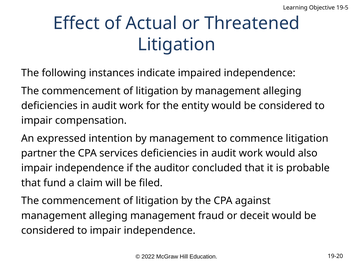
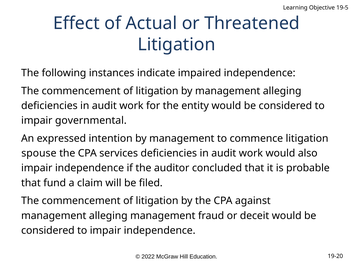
compensation: compensation -> governmental
partner: partner -> spouse
